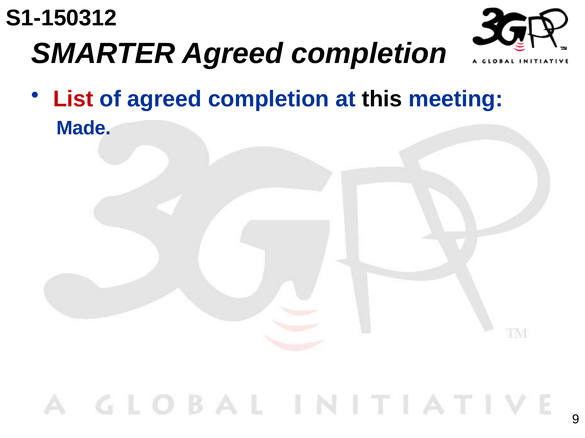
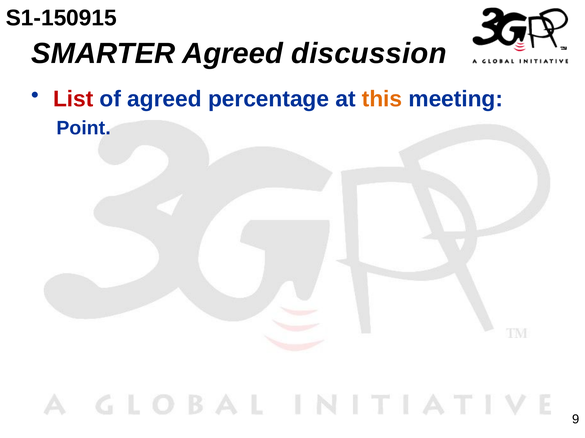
S1-150312: S1-150312 -> S1-150915
SMARTER Agreed completion: completion -> discussion
of agreed completion: completion -> percentage
this colour: black -> orange
Made: Made -> Point
